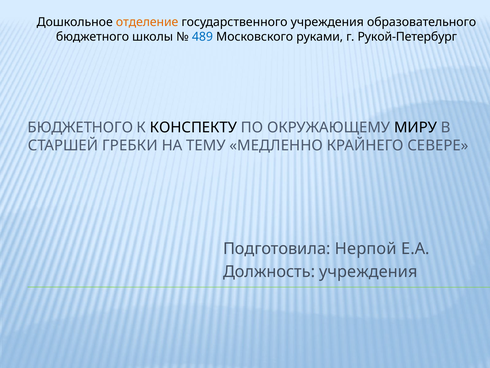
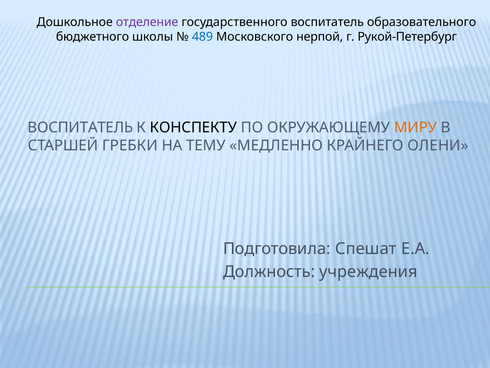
отделение colour: orange -> purple
государственного учреждения: учреждения -> воспитатель
руками: руками -> нерпой
БЮДЖЕТНОГО at (80, 127): БЮДЖЕТНОГО -> ВОСПИТАТЕЛЬ
МИРУ colour: black -> orange
СЕВЕРЕ: СЕВЕРЕ -> ОЛЕНИ
Нерпой: Нерпой -> Спешат
